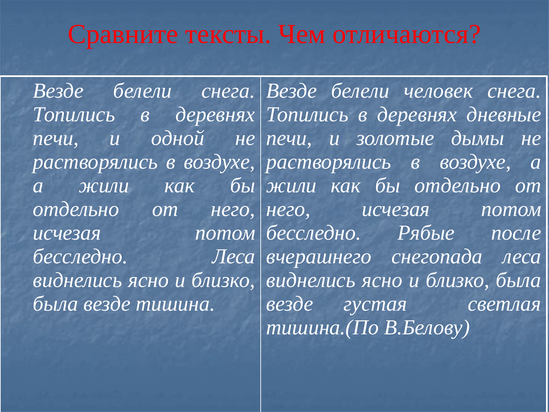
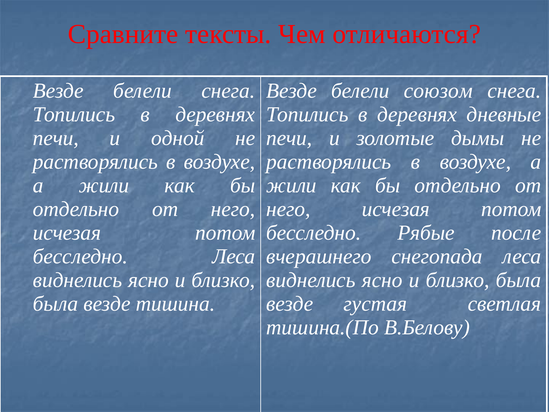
человек: человек -> союзом
